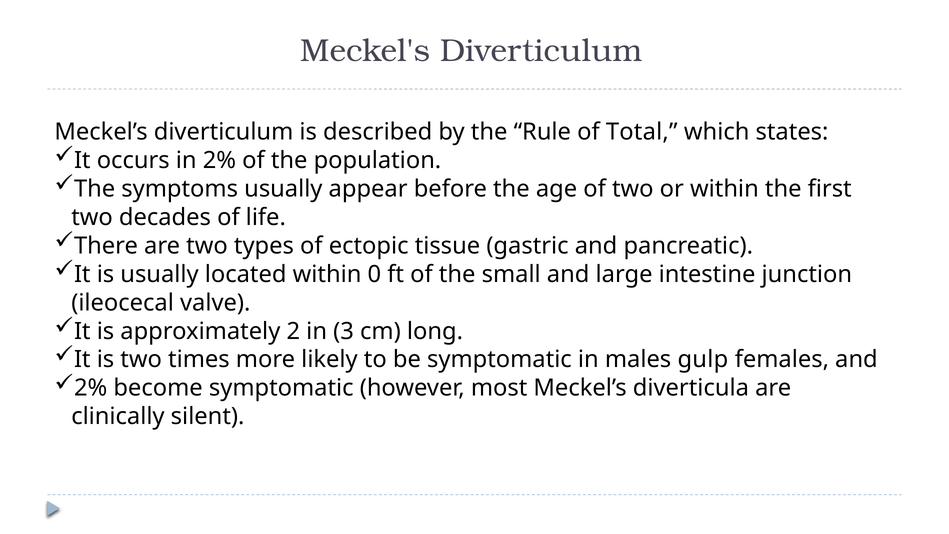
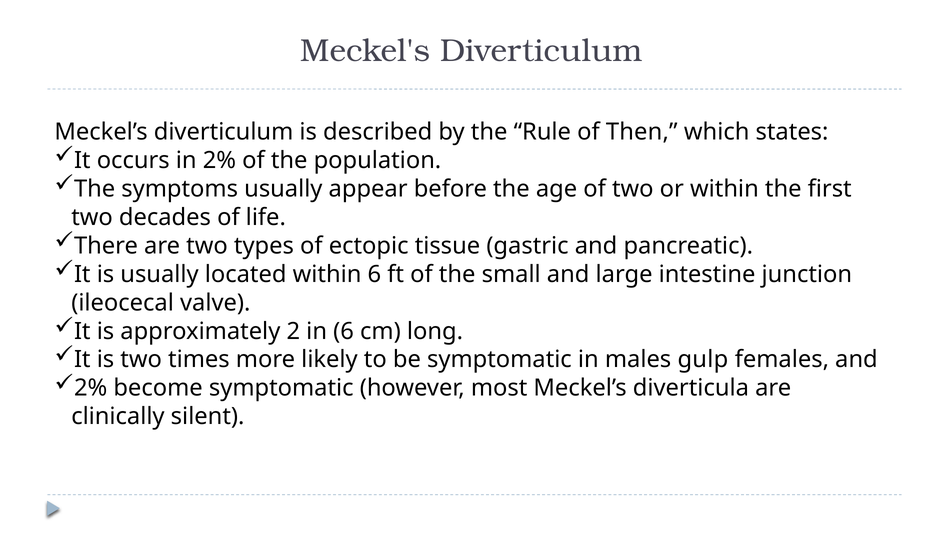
Total: Total -> Then
within 0: 0 -> 6
in 3: 3 -> 6
